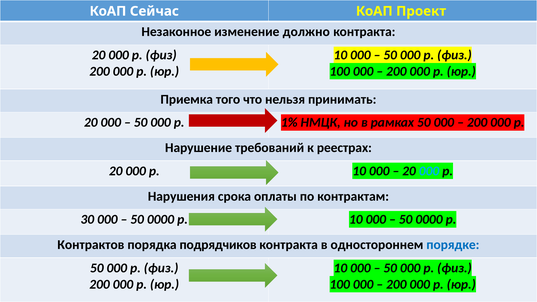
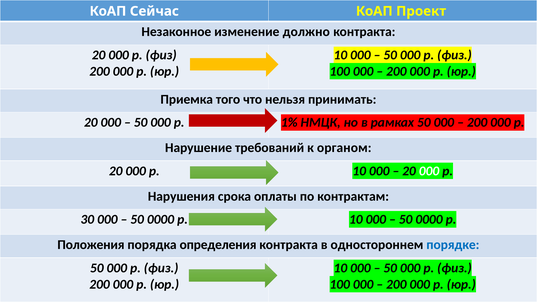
реестрах: реестрах -> органом
000 at (429, 171) colour: light blue -> white
Контрактов: Контрактов -> Положения
подрядчиков: подрядчиков -> определения
